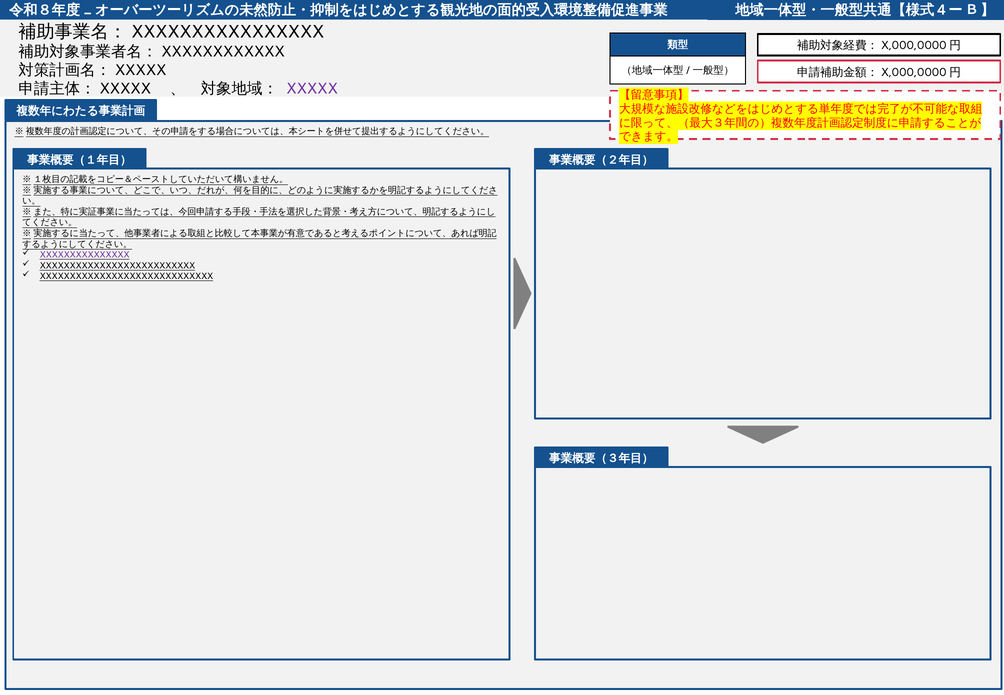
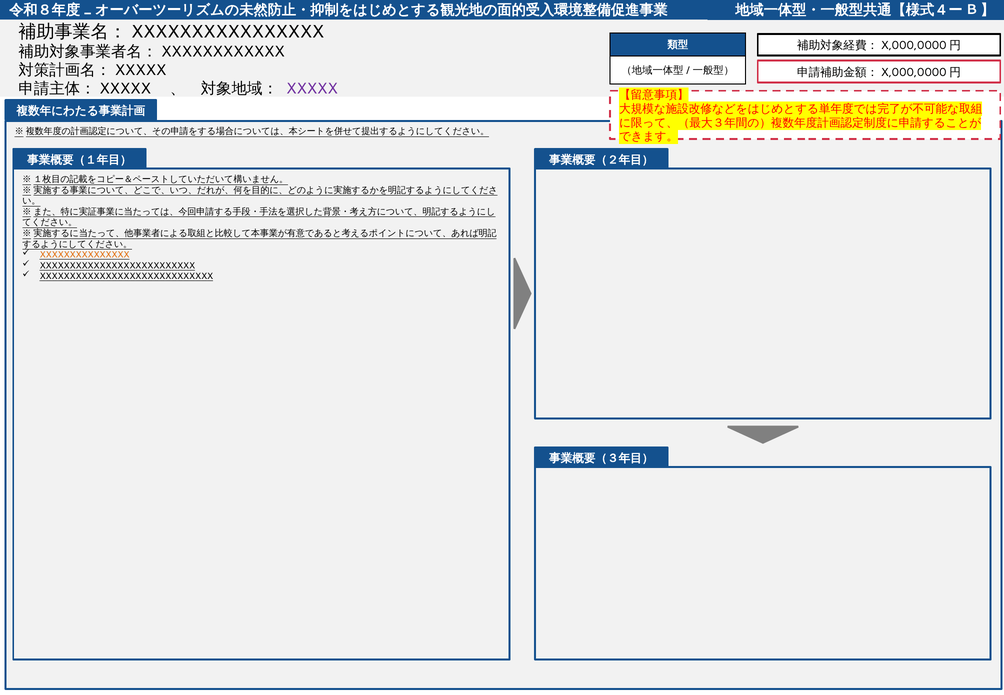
XXXXXXXXXXXXXXX colour: purple -> orange
